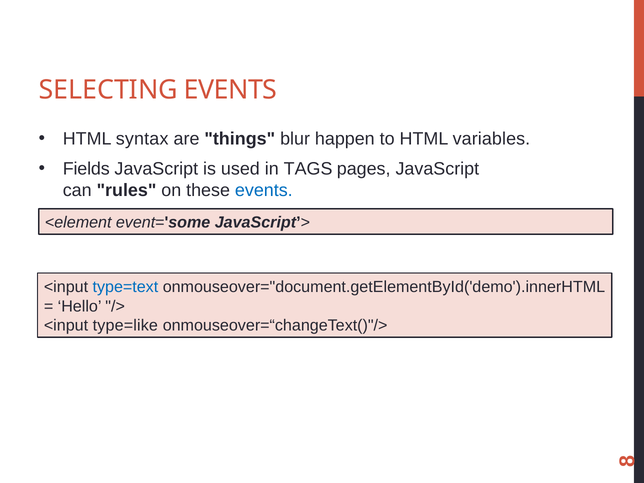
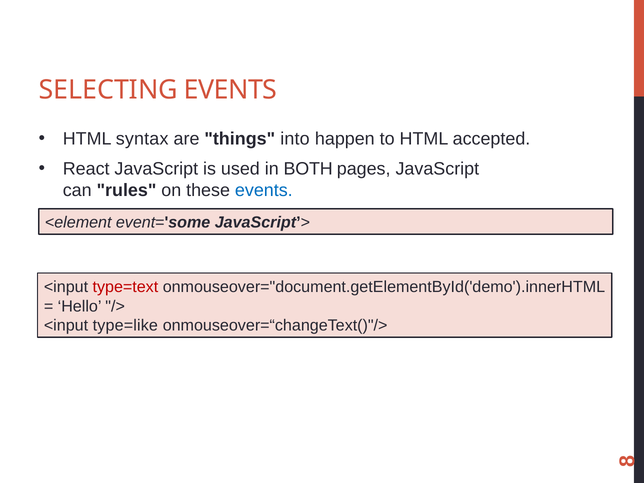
blur: blur -> into
variables: variables -> accepted
Fields: Fields -> React
TAGS: TAGS -> BOTH
type=text colour: blue -> red
